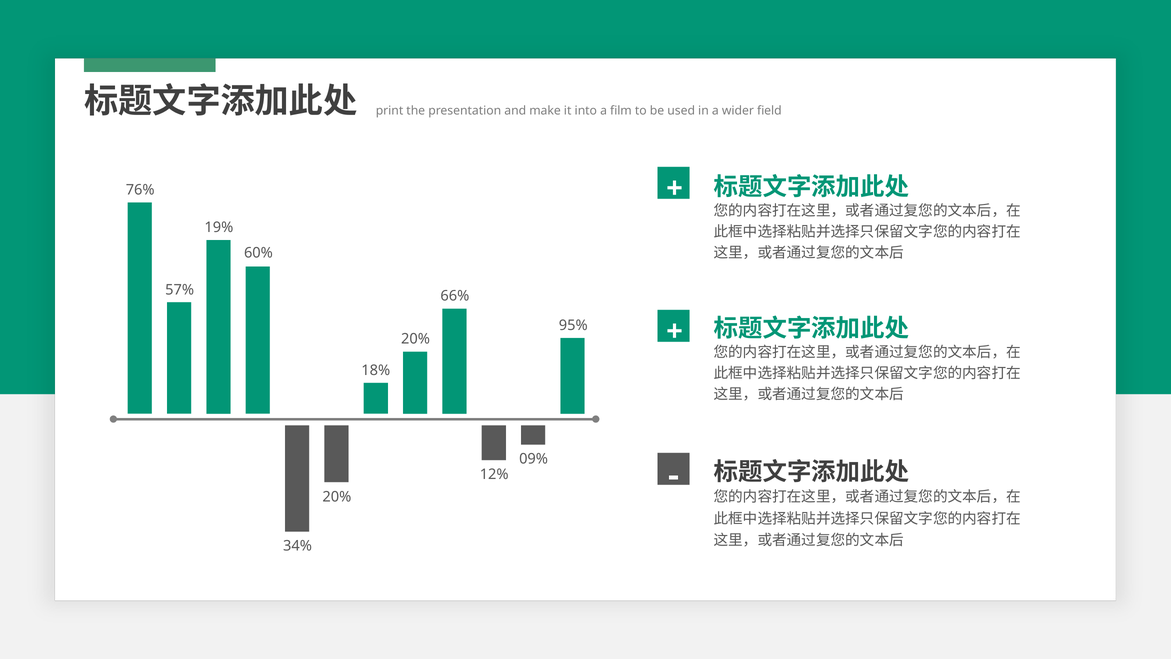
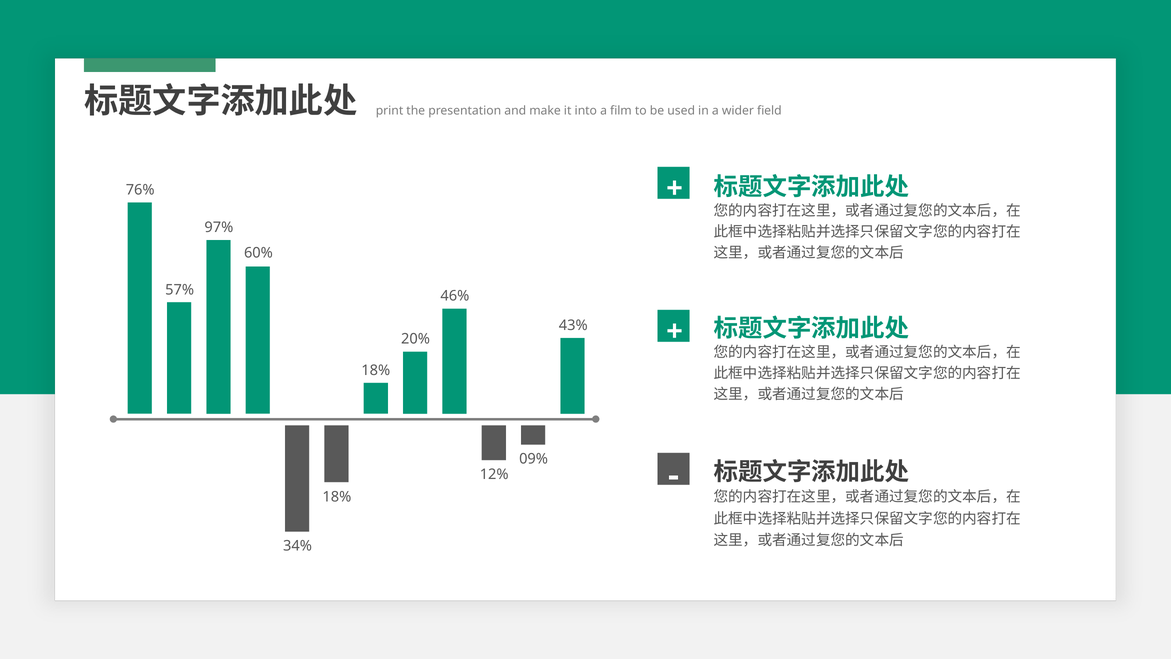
19%: 19% -> 97%
66%: 66% -> 46%
95%: 95% -> 43%
20% at (337, 497): 20% -> 18%
